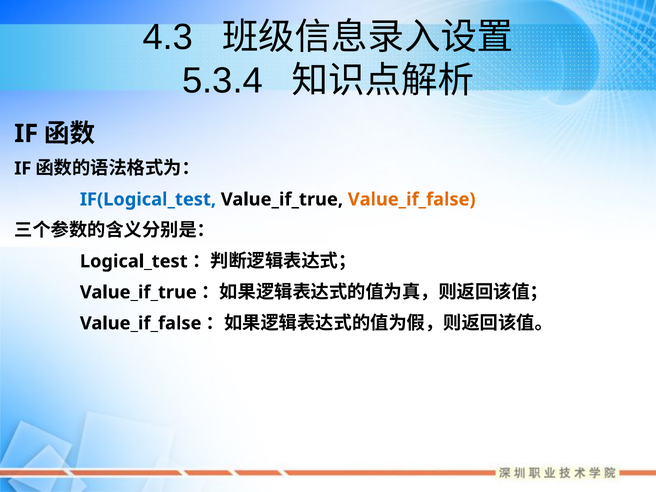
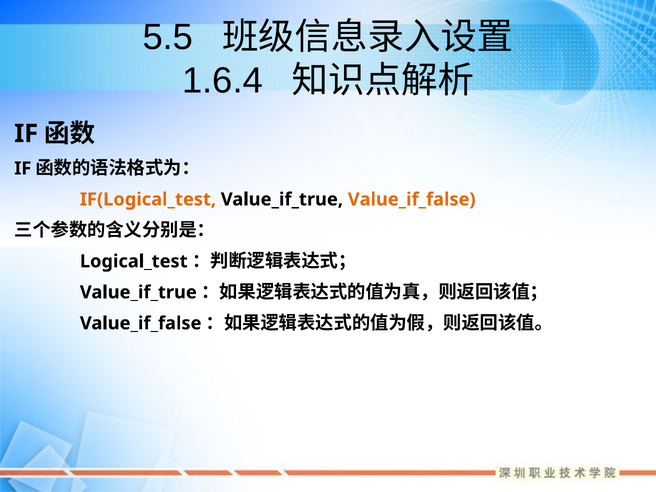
4.3: 4.3 -> 5.5
5.3.4: 5.3.4 -> 1.6.4
IF(Logical_test colour: blue -> orange
